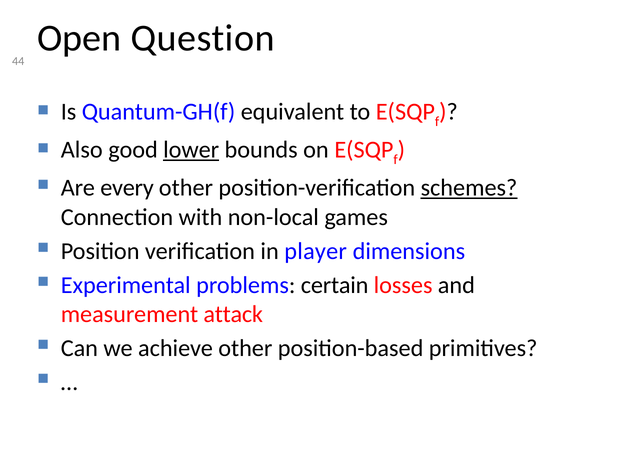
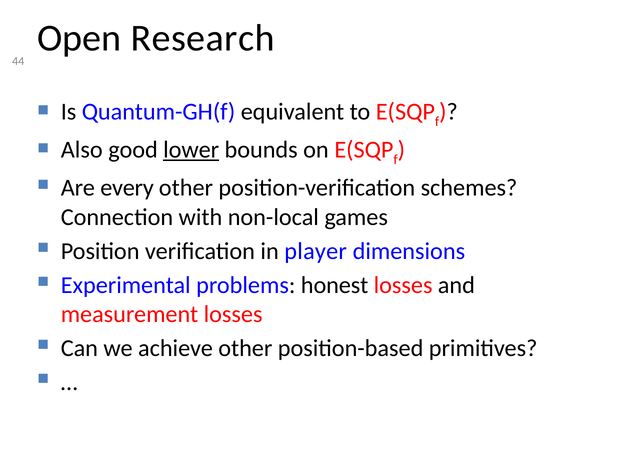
Question: Question -> Research
schemes underline: present -> none
certain: certain -> honest
measurement attack: attack -> losses
